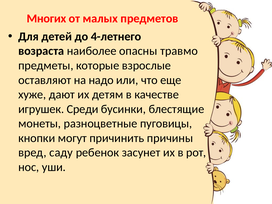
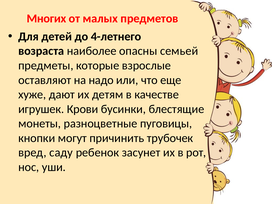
травмо: травмо -> семьей
Среди: Среди -> Крови
причины: причины -> трубочек
